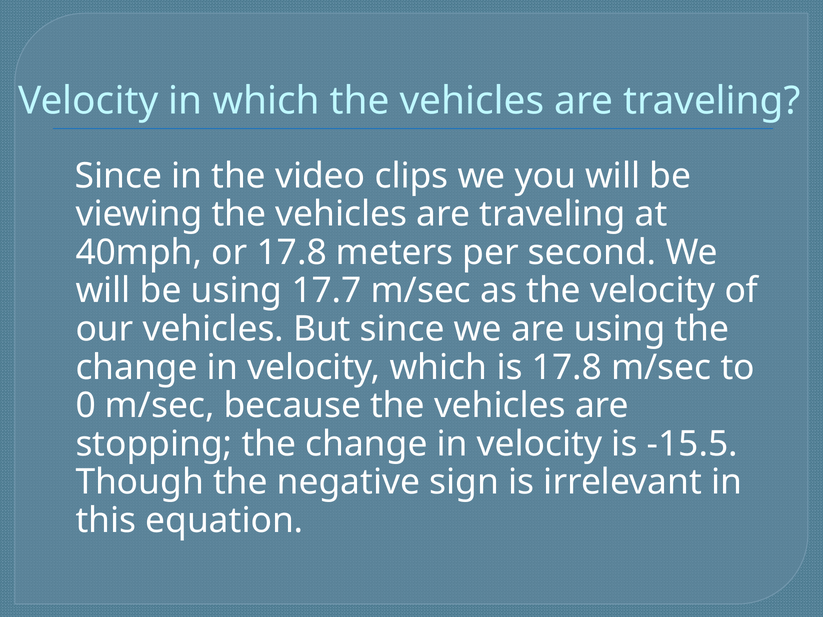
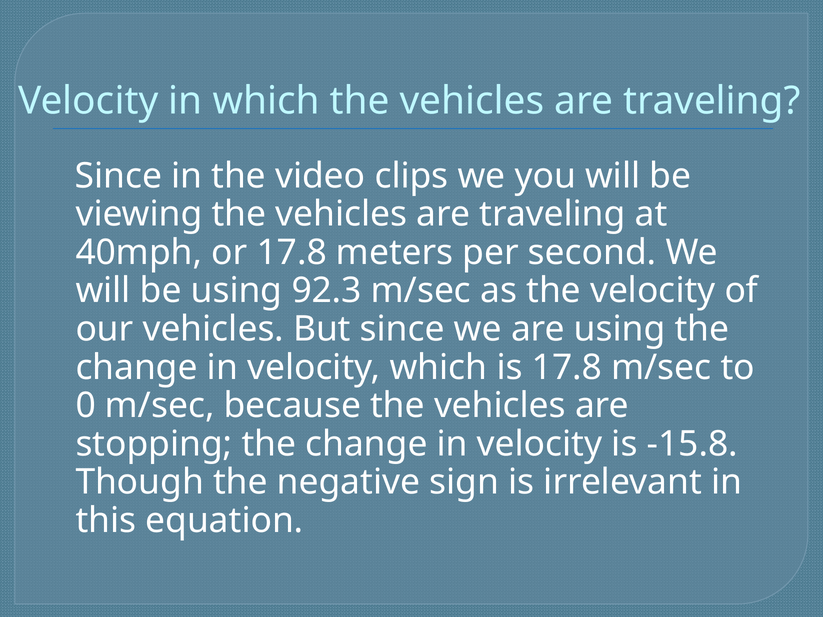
17.7: 17.7 -> 92.3
-15.5: -15.5 -> -15.8
